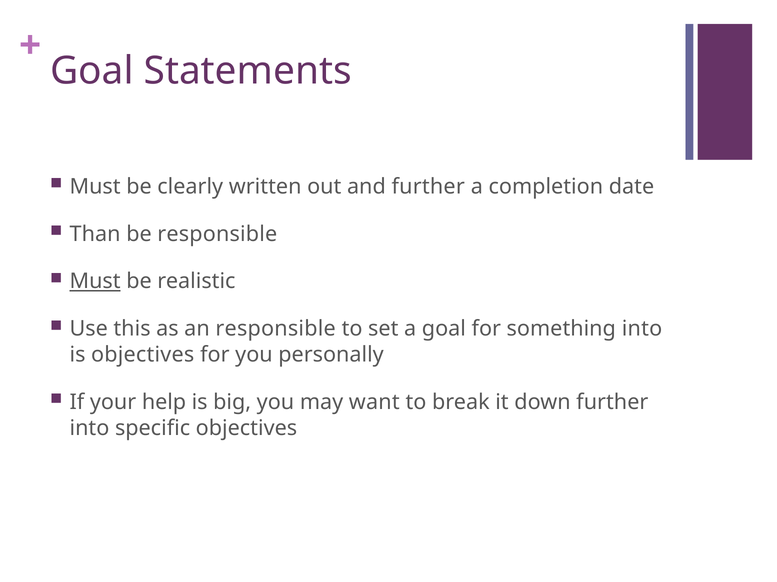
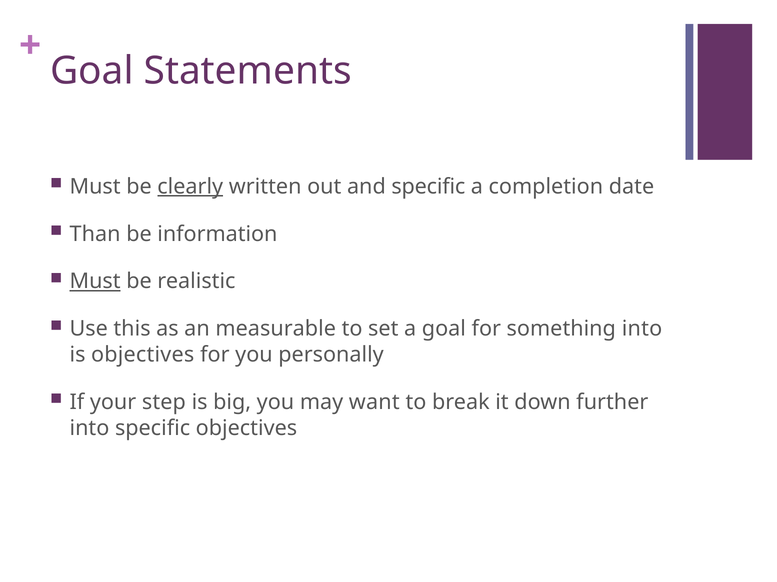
clearly underline: none -> present
and further: further -> specific
be responsible: responsible -> information
an responsible: responsible -> measurable
help: help -> step
